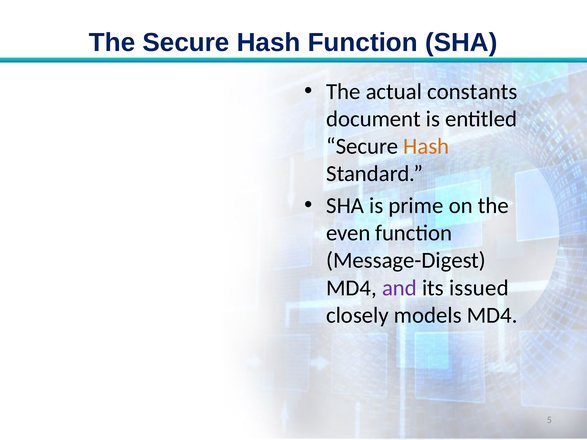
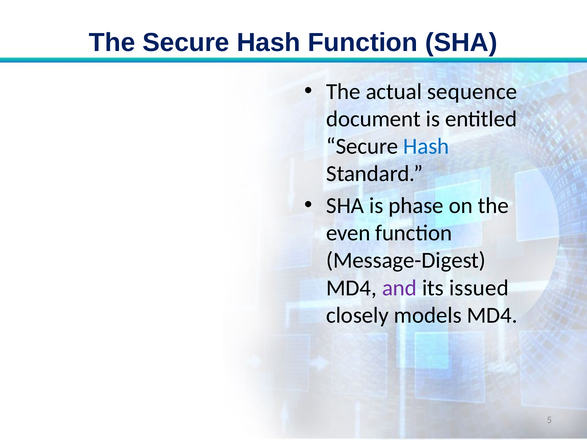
constants: constants -> sequence
Hash at (426, 146) colour: orange -> blue
prime: prime -> phase
